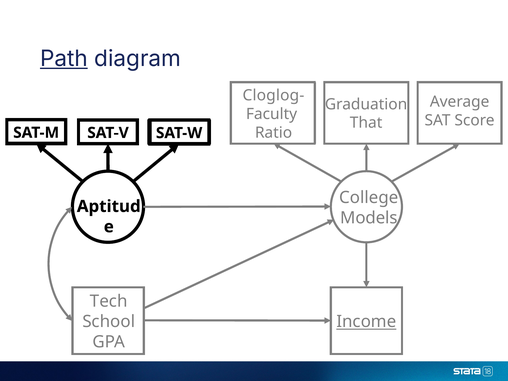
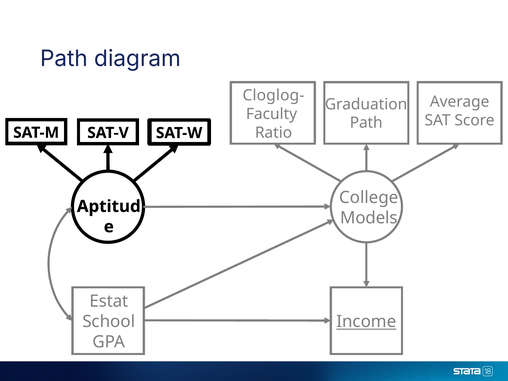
Path at (64, 59) underline: present -> none
That at (366, 123): That -> Path
Tech: Tech -> Estat
